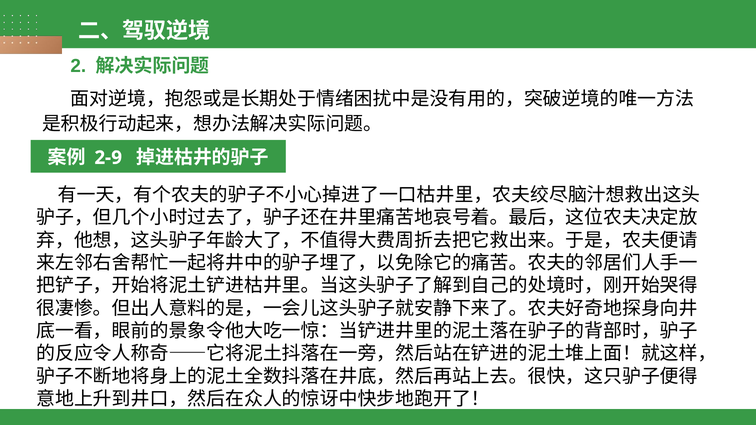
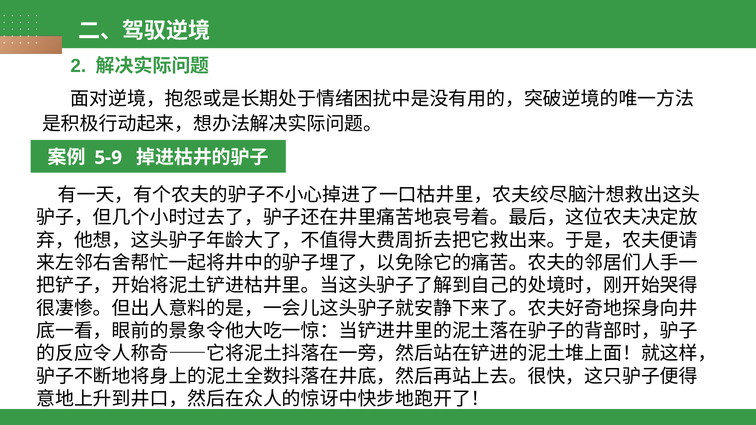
2-9: 2-9 -> 5-9
